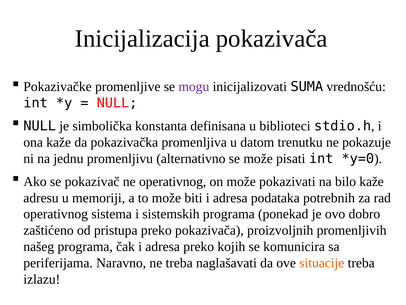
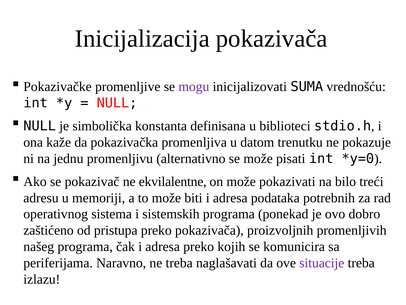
ne operativnog: operativnog -> ekvilalentne
bilo kaže: kaže -> treći
situacije colour: orange -> purple
